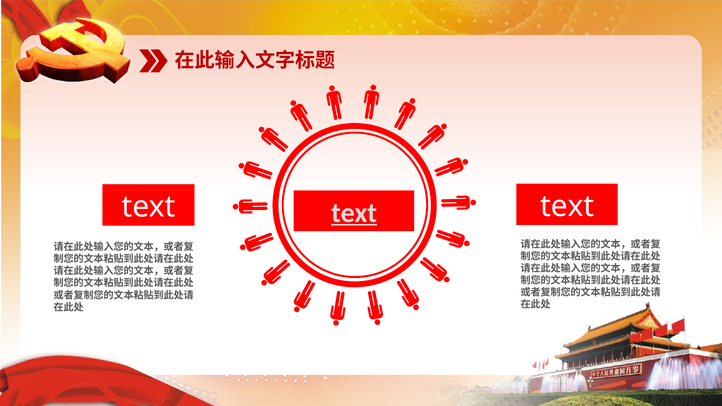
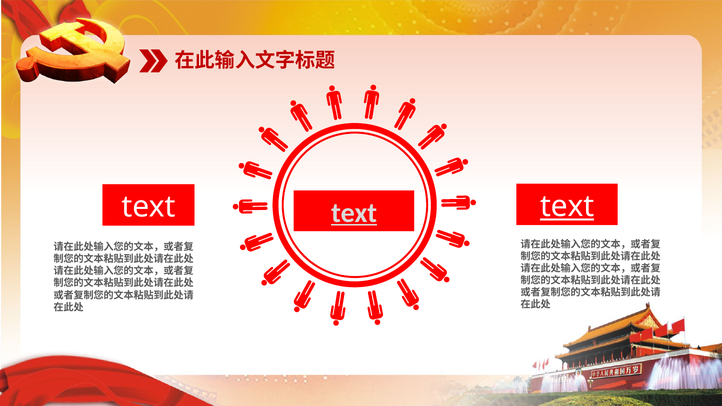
text at (567, 207) underline: none -> present
